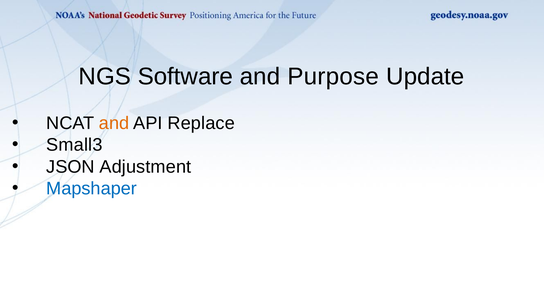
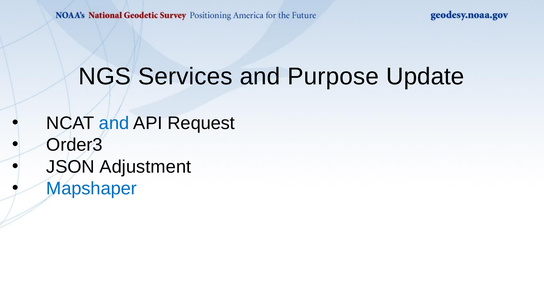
Software: Software -> Services
and at (114, 123) colour: orange -> blue
Replace: Replace -> Request
Small3: Small3 -> Order3
